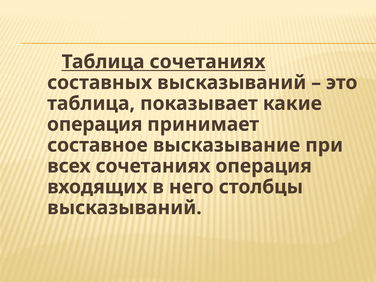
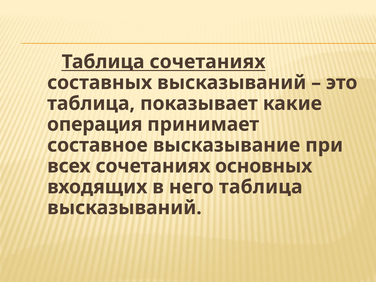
сочетаниях операция: операция -> основных
него столбцы: столбцы -> таблица
